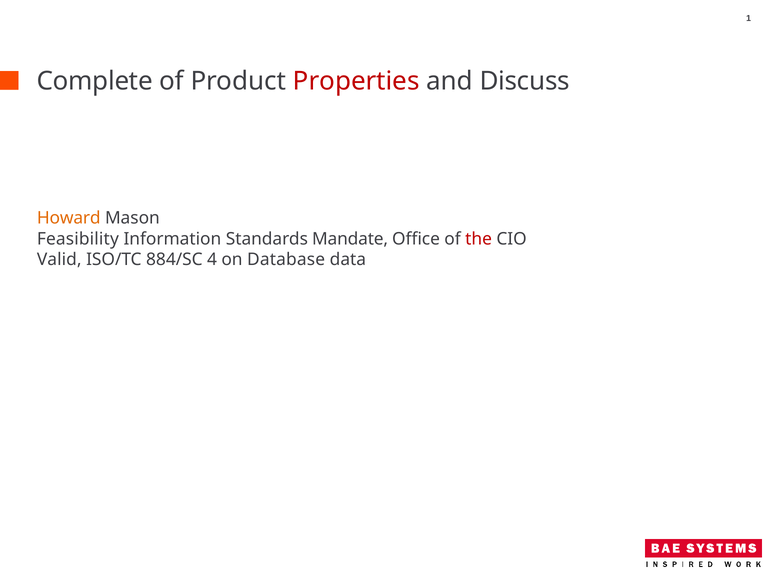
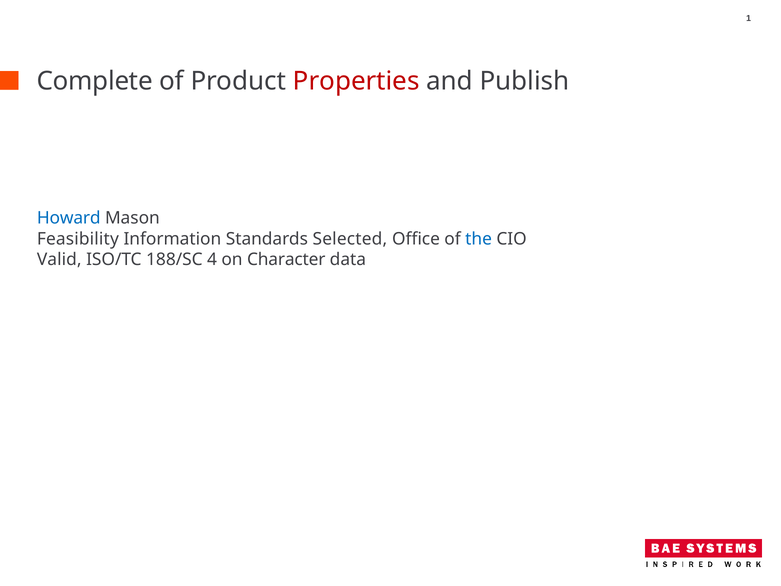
Discuss: Discuss -> Publish
Howard colour: orange -> blue
Mandate: Mandate -> Selected
the colour: red -> blue
884/SC: 884/SC -> 188/SC
Database: Database -> Character
